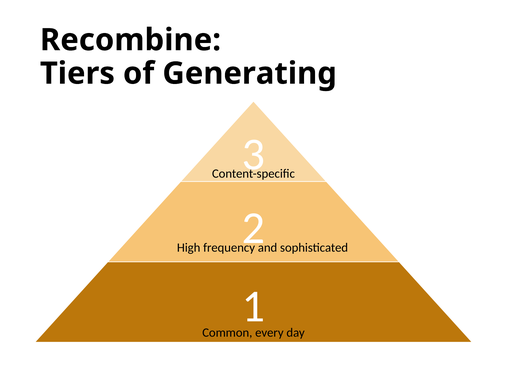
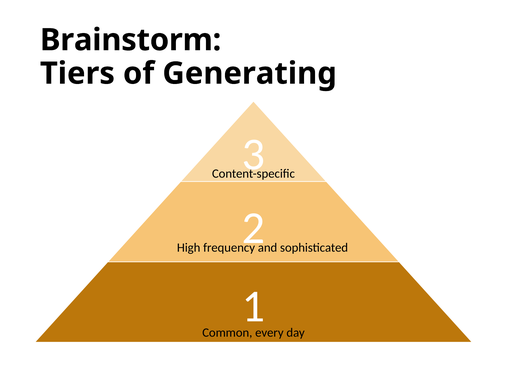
Recombine: Recombine -> Brainstorm
